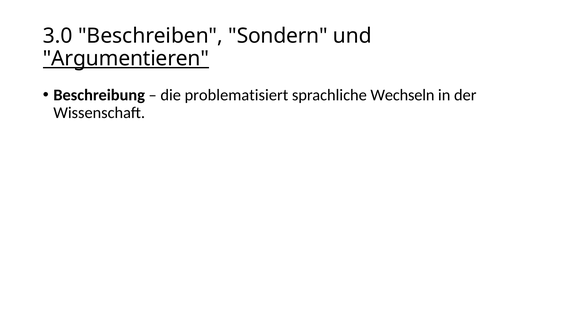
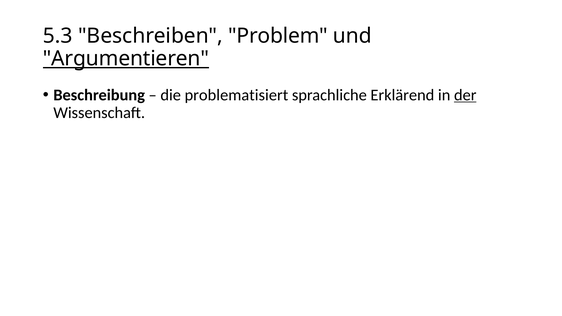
3.0: 3.0 -> 5.3
Sondern: Sondern -> Problem
Wechseln: Wechseln -> Erklärend
der underline: none -> present
